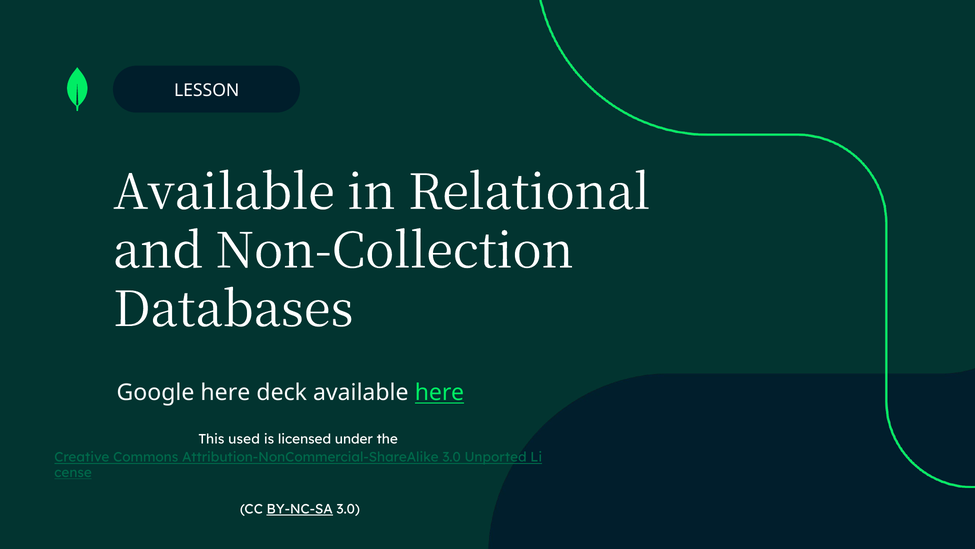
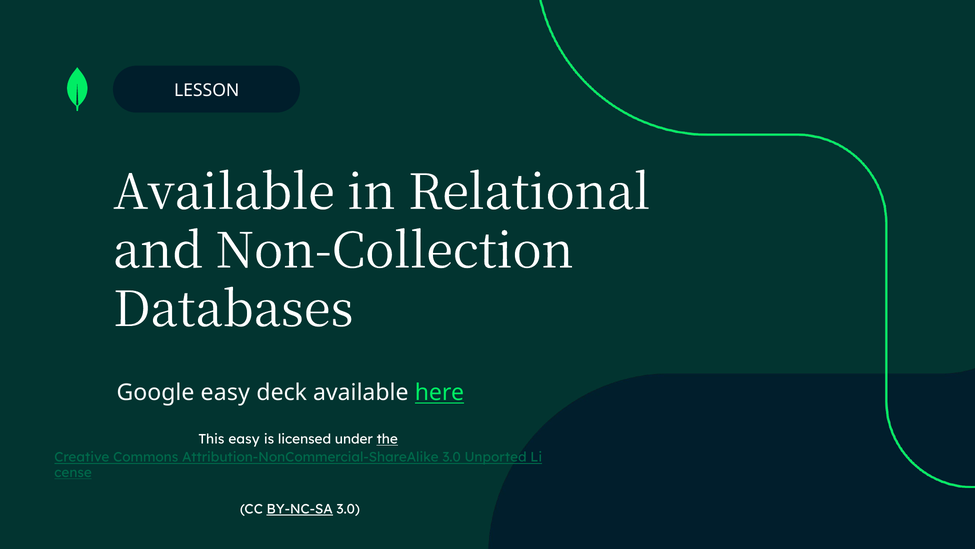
Google here: here -> easy
This used: used -> easy
the underline: none -> present
